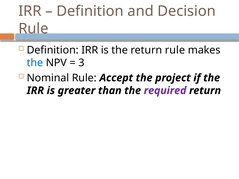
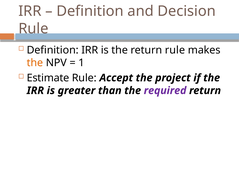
the at (35, 63) colour: blue -> orange
3: 3 -> 1
Nominal: Nominal -> Estimate
